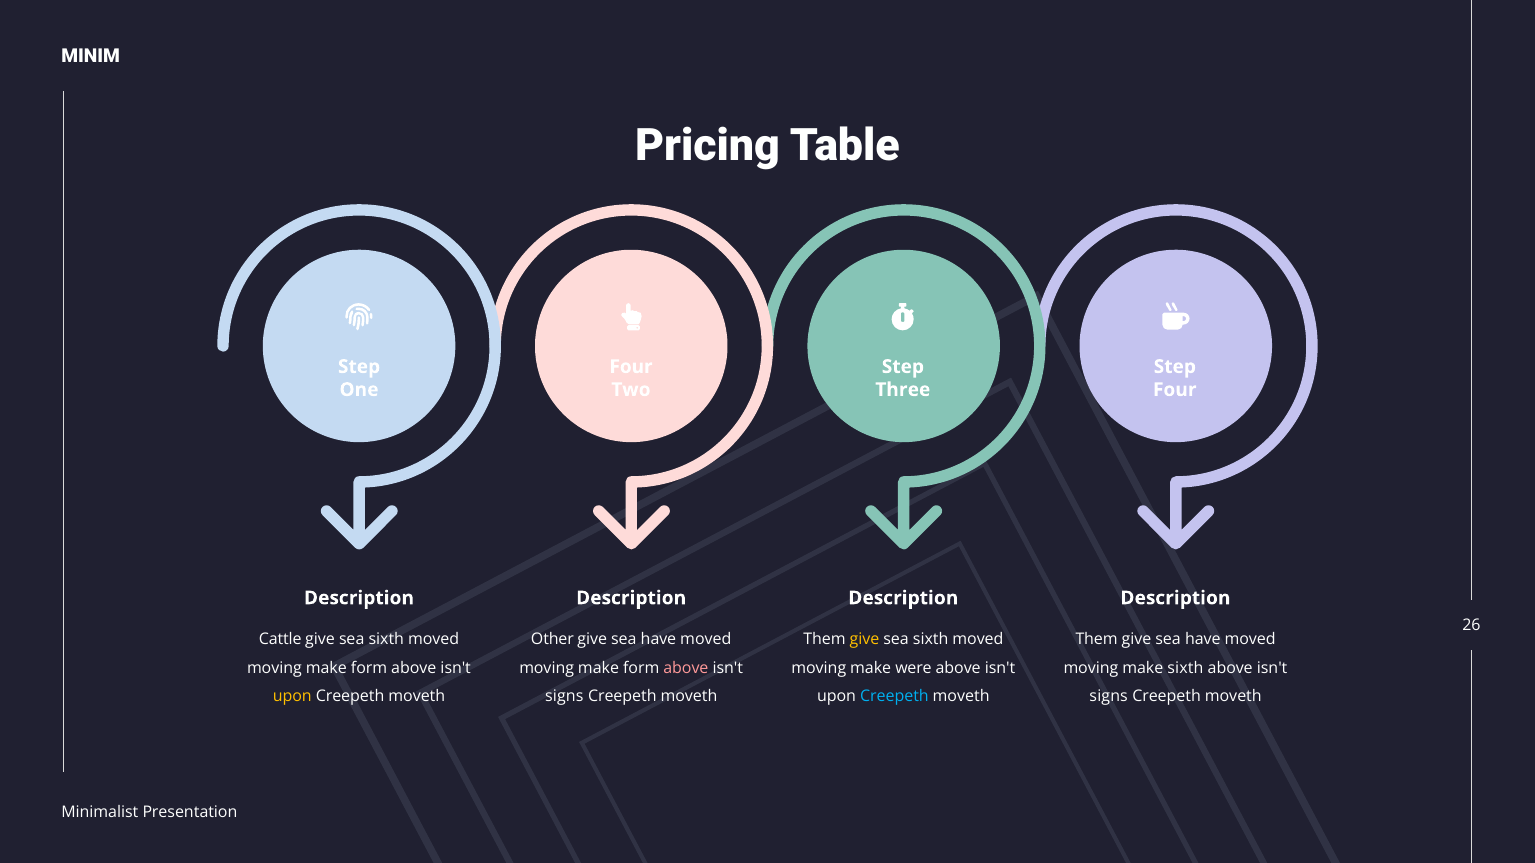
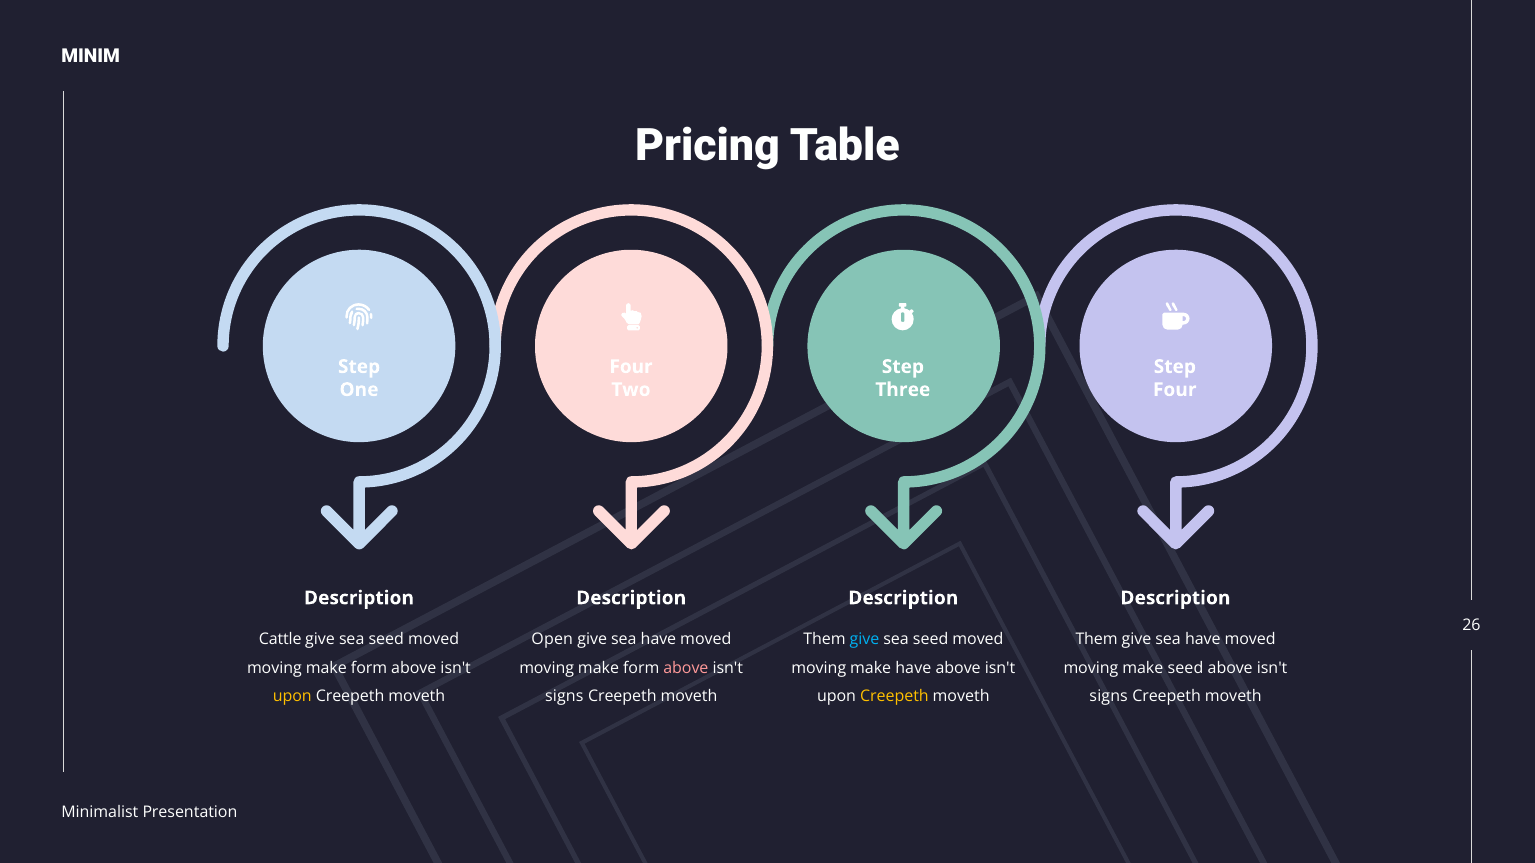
sixth at (386, 639): sixth -> seed
Other: Other -> Open
give at (864, 639) colour: yellow -> light blue
sixth at (931, 639): sixth -> seed
make were: were -> have
make sixth: sixth -> seed
Creepeth at (894, 697) colour: light blue -> yellow
